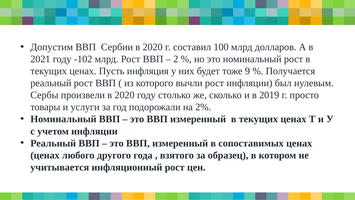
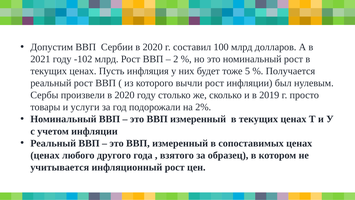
9: 9 -> 5
